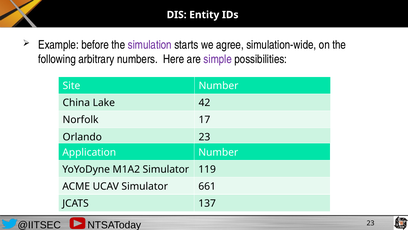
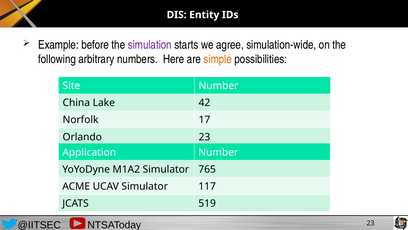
simple colour: purple -> orange
119: 119 -> 765
661: 661 -> 117
137: 137 -> 519
